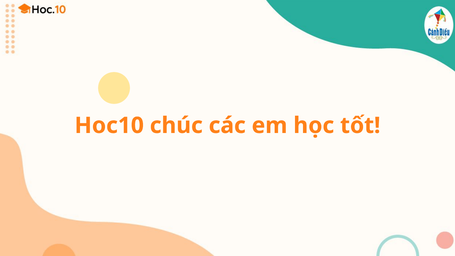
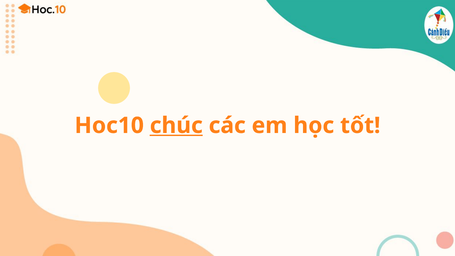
chúc underline: none -> present
